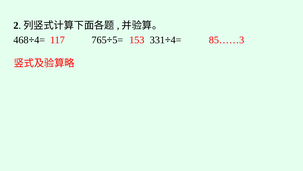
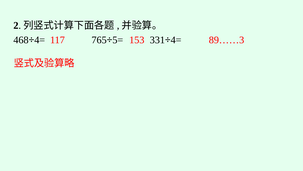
85……3: 85……3 -> 89……3
